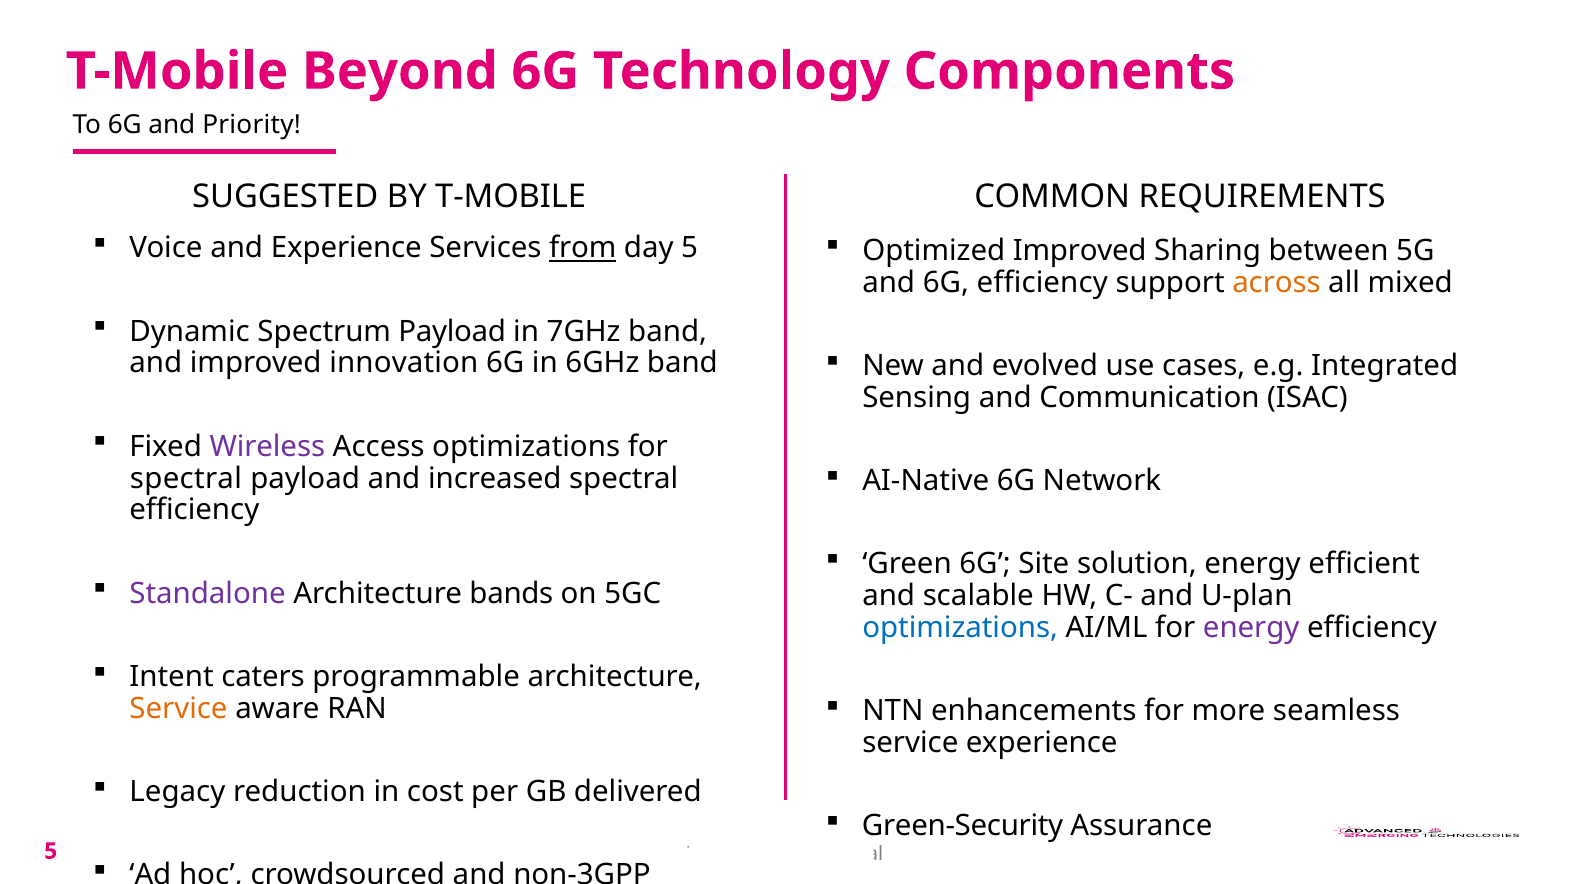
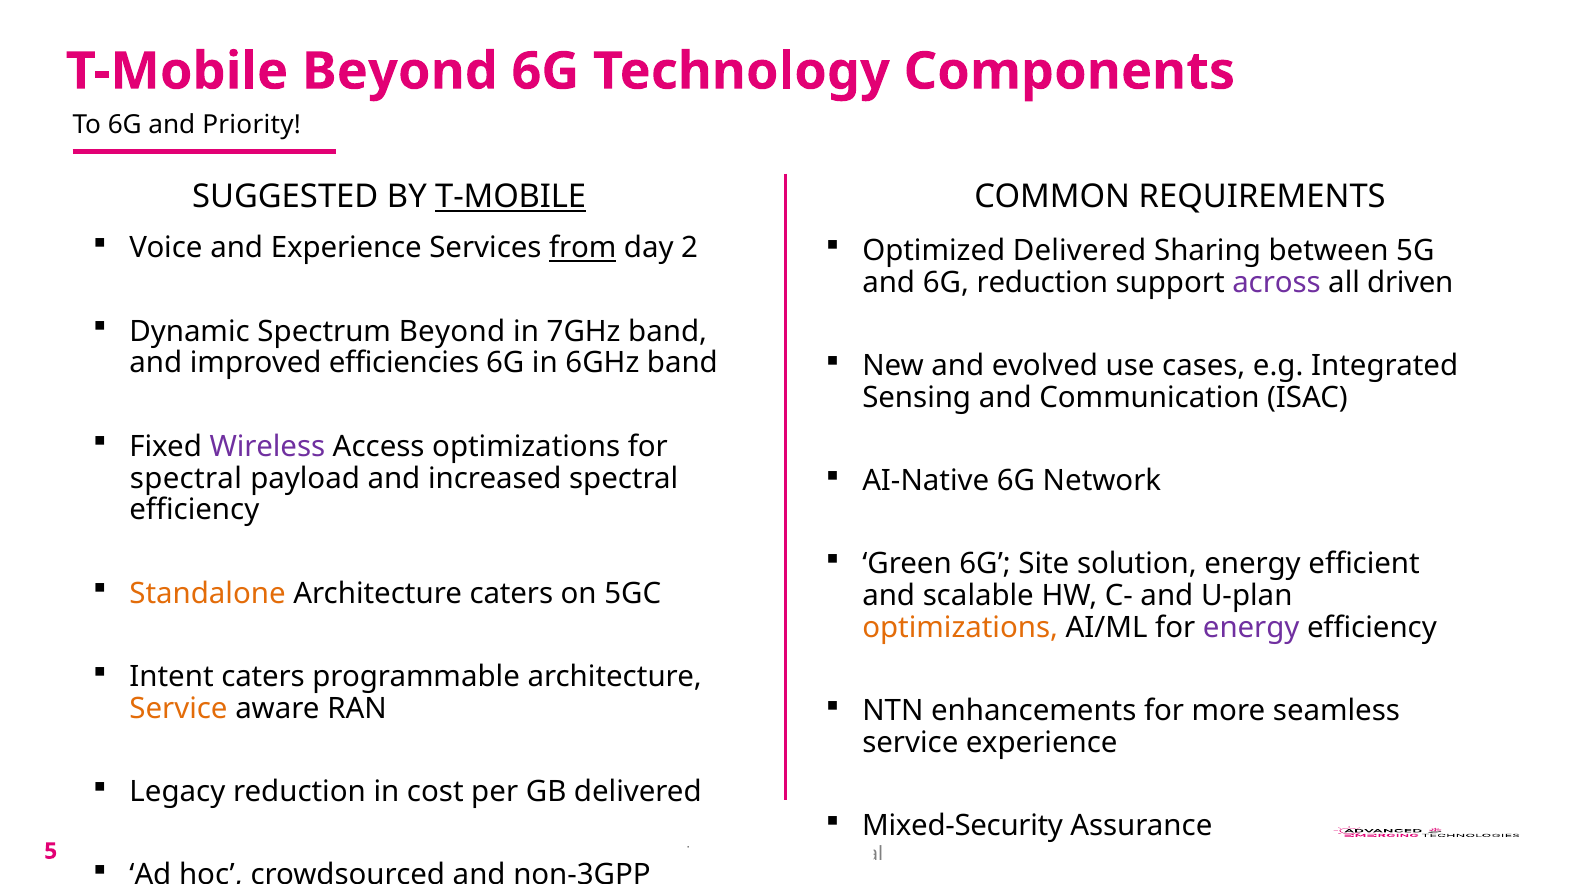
T-MOBILE at (511, 197) underline: none -> present
day 5: 5 -> 2
Optimized Improved: Improved -> Delivered
6G efficiency: efficiency -> reduction
across colour: orange -> purple
mixed: mixed -> driven
Spectrum Payload: Payload -> Beyond
innovation: innovation -> efficiencies
Standalone colour: purple -> orange
Architecture bands: bands -> caters
optimizations at (960, 628) colour: blue -> orange
Green-Security: Green-Security -> Mixed-Security
